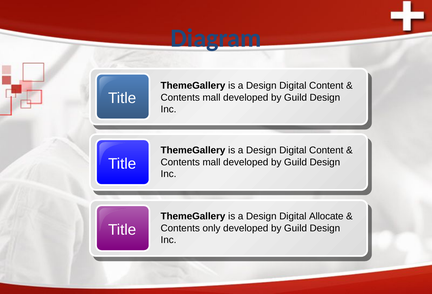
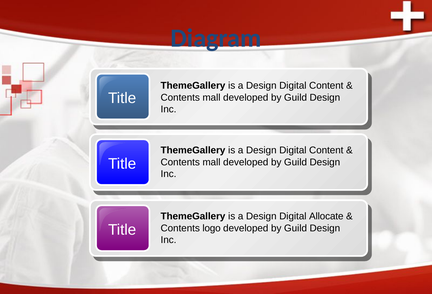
only: only -> logo
